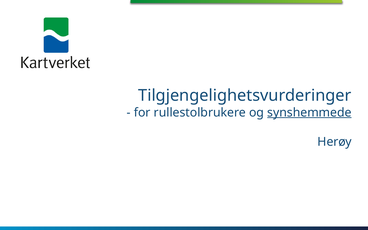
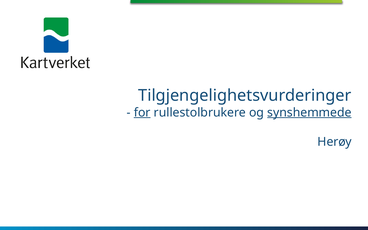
for underline: none -> present
